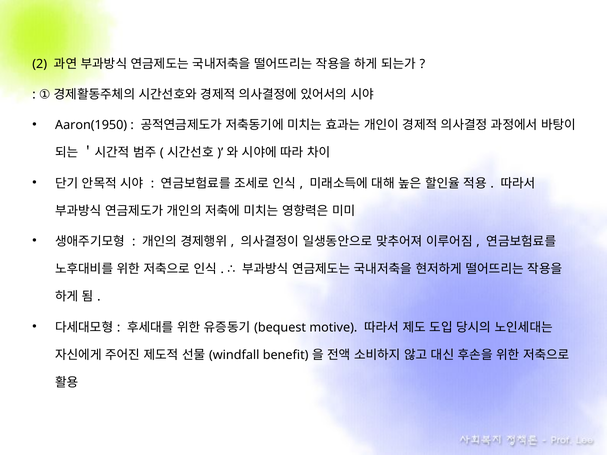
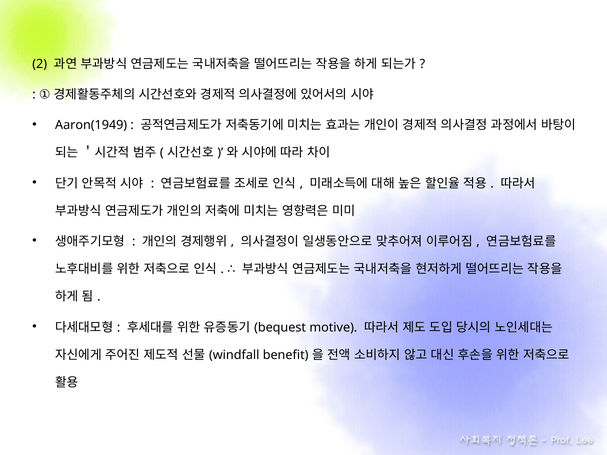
Aaron(1950: Aaron(1950 -> Aaron(1949
